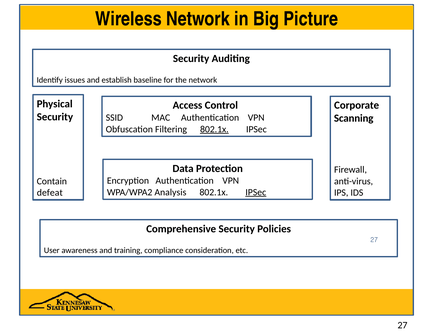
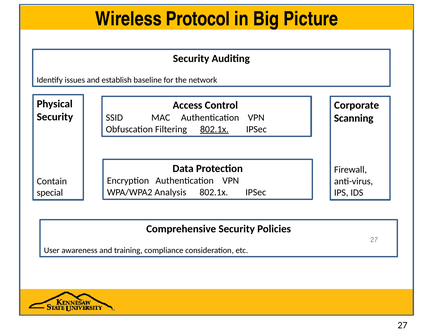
Wireless Network: Network -> Protocol
IPSec at (256, 192) underline: present -> none
defeat: defeat -> special
